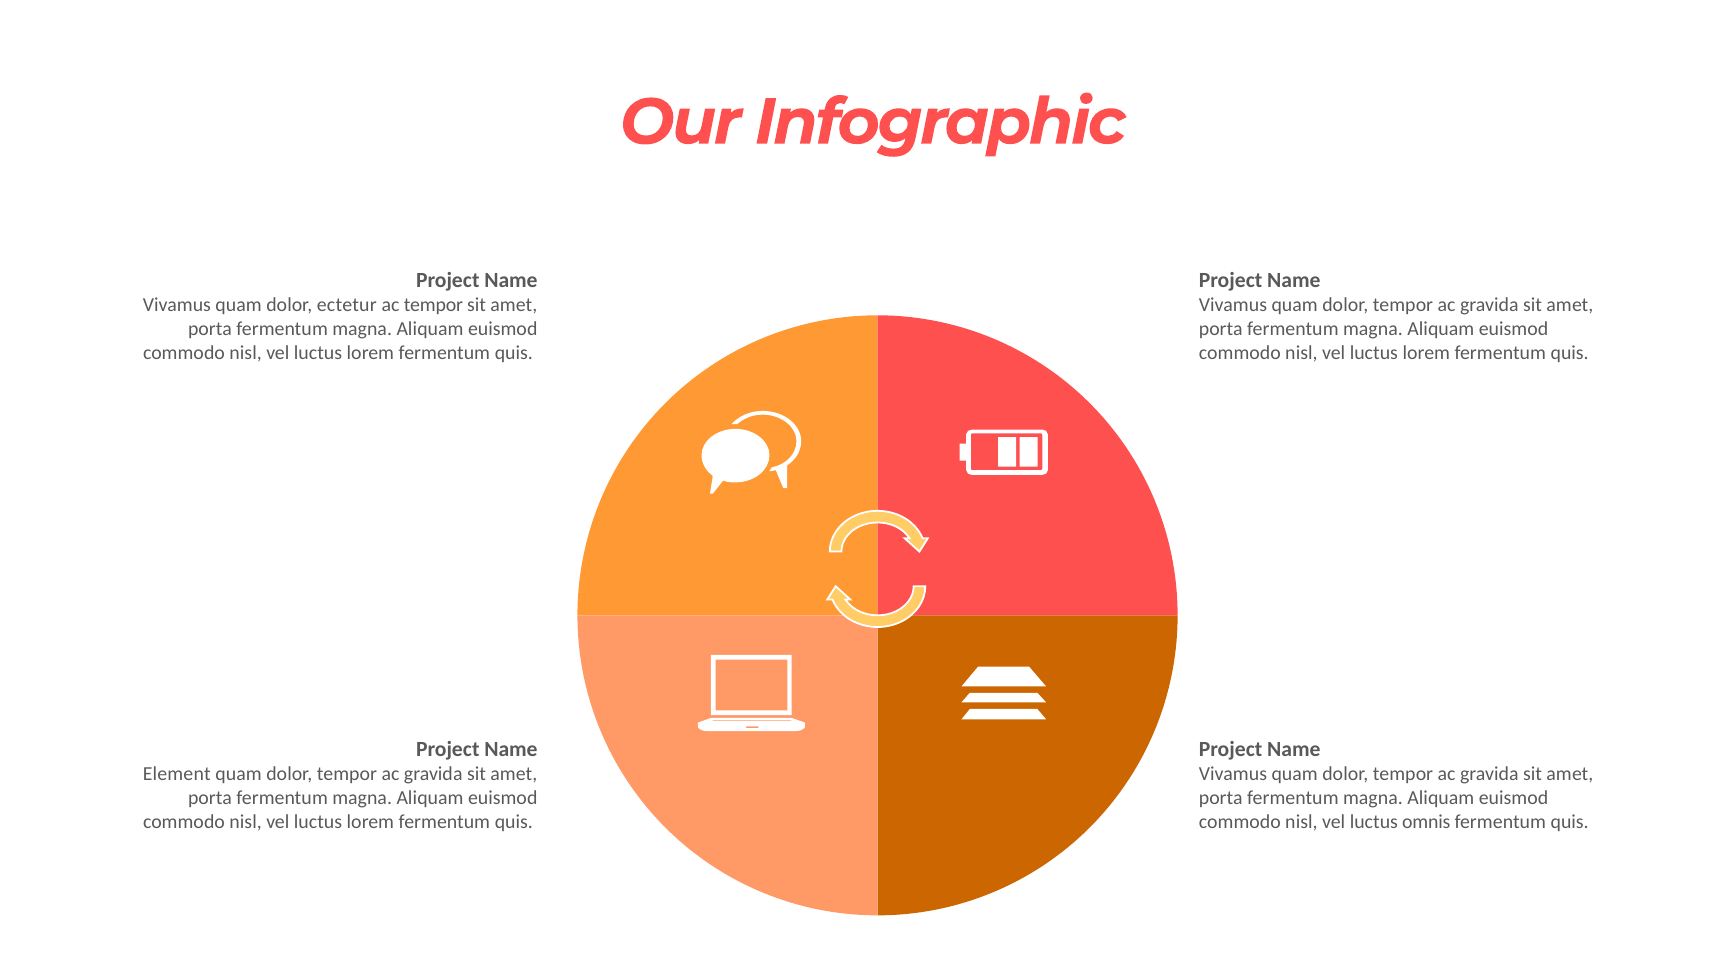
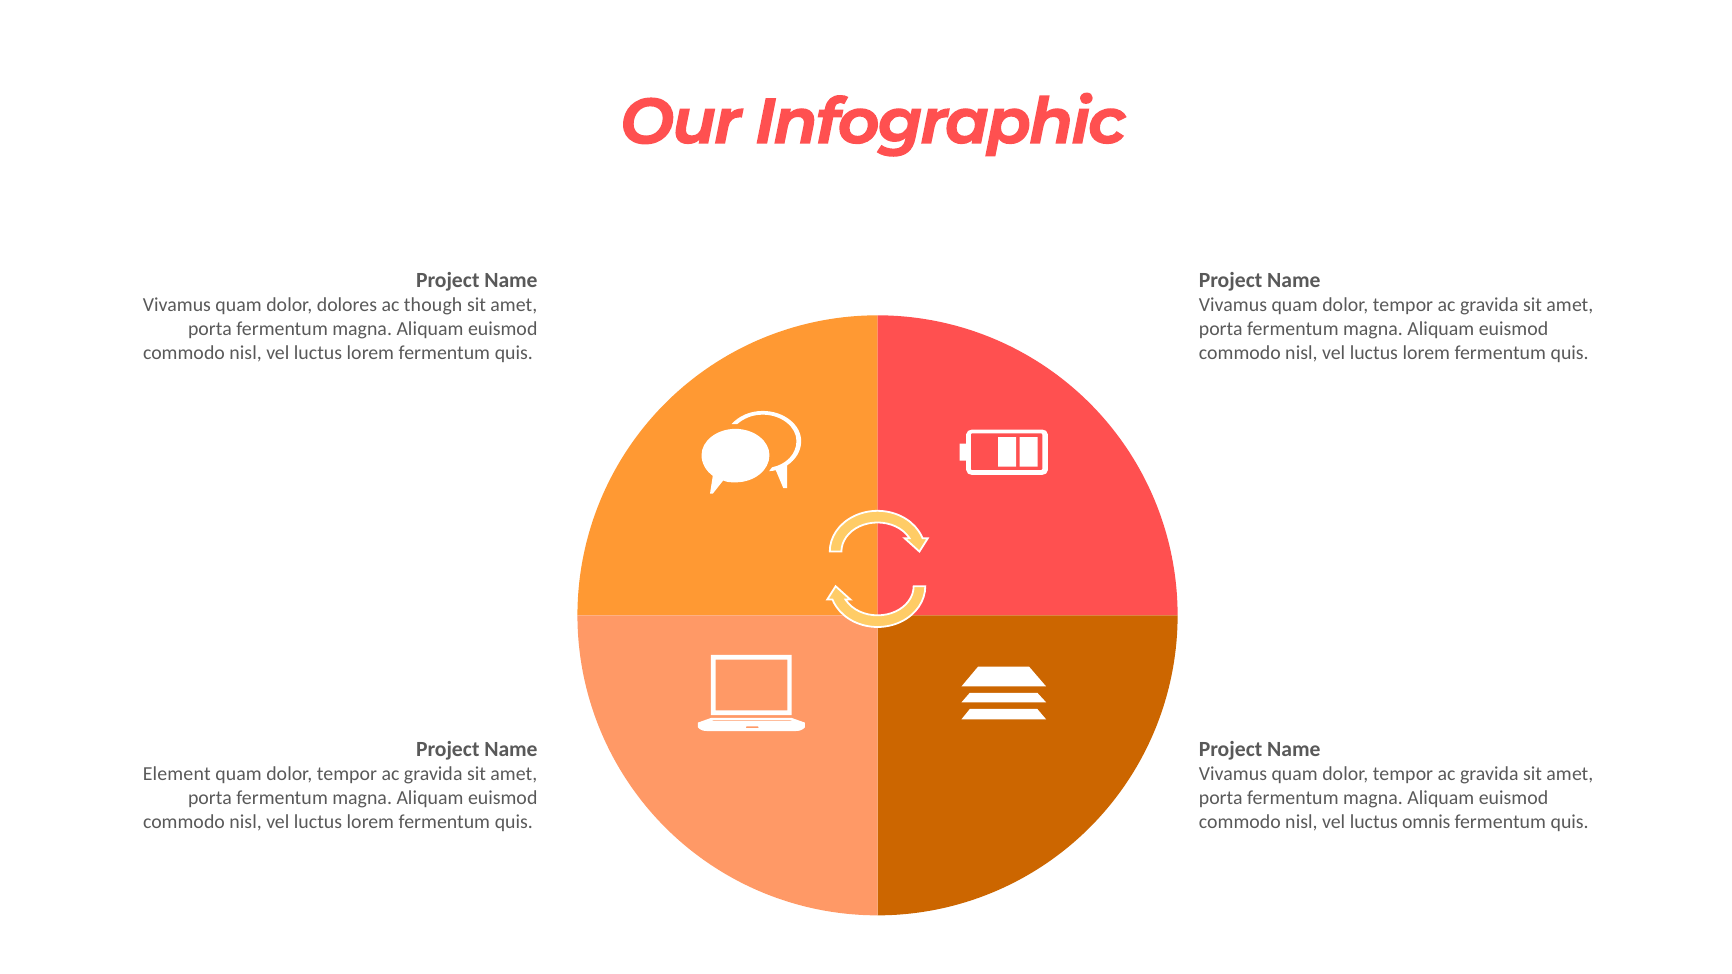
ectetur: ectetur -> dolores
ac tempor: tempor -> though
